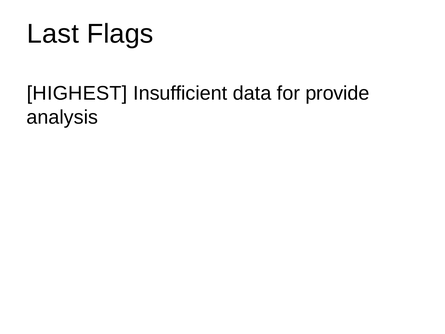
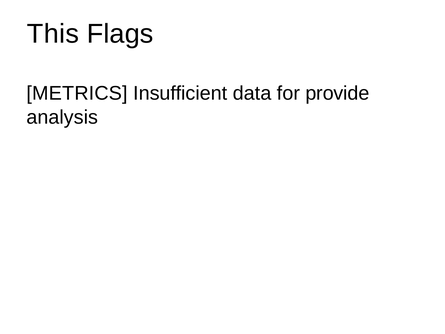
Last: Last -> This
HIGHEST: HIGHEST -> METRICS
